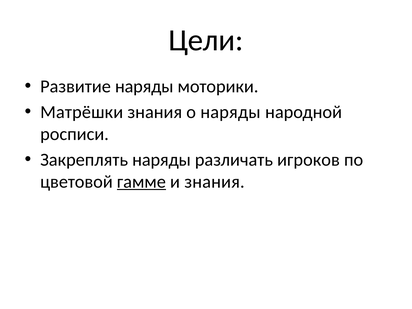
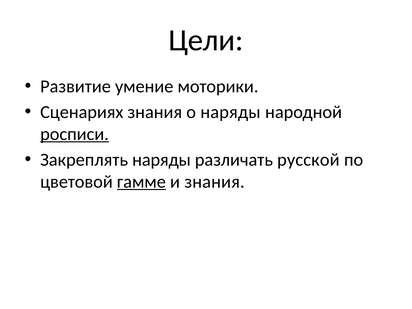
Развитие наряды: наряды -> умение
Матрёшки: Матрёшки -> Сценариях
росписи underline: none -> present
игроков: игроков -> русской
